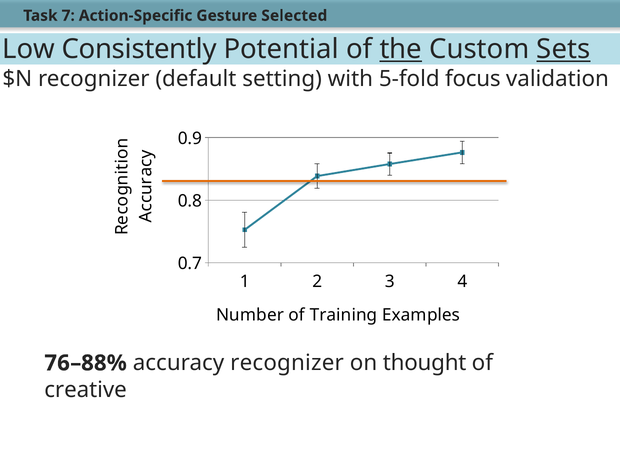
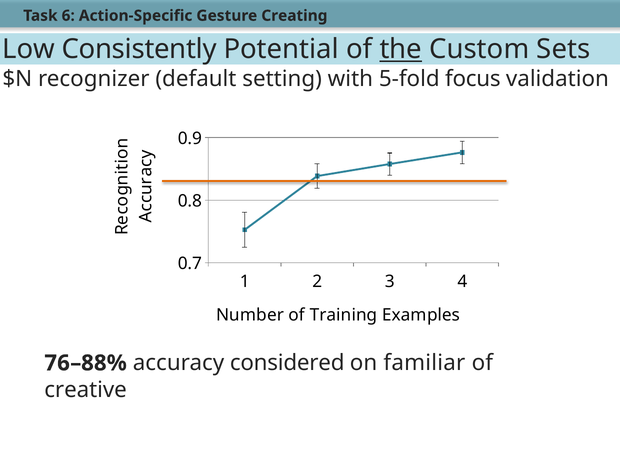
7: 7 -> 6
Selected: Selected -> Creating
Sets underline: present -> none
accuracy recognizer: recognizer -> considered
thought: thought -> familiar
